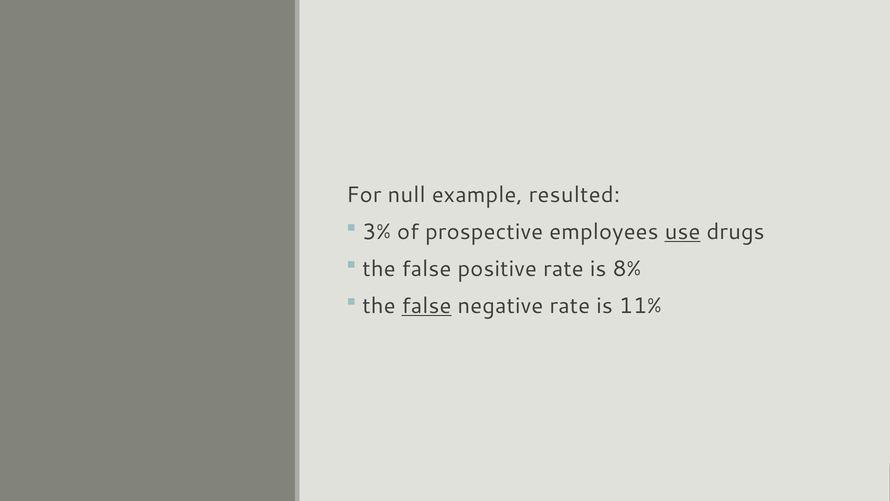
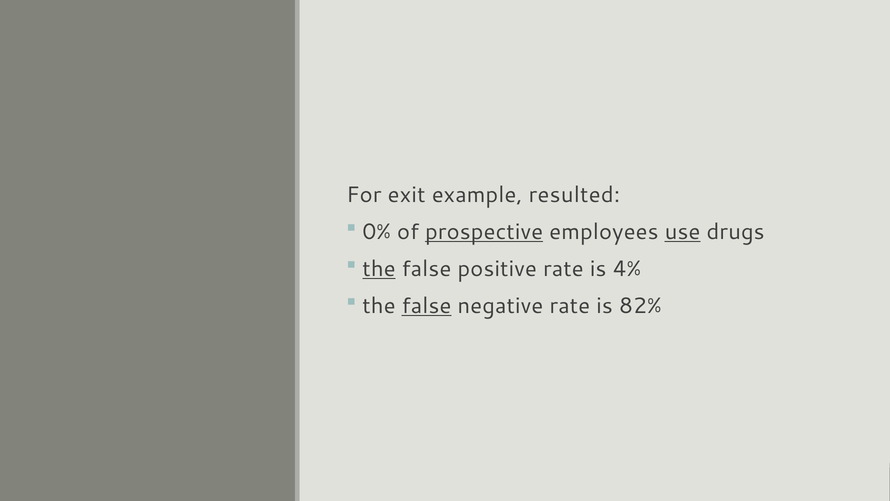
null: null -> exit
3%: 3% -> 0%
prospective underline: none -> present
the at (379, 269) underline: none -> present
8%: 8% -> 4%
11%: 11% -> 82%
